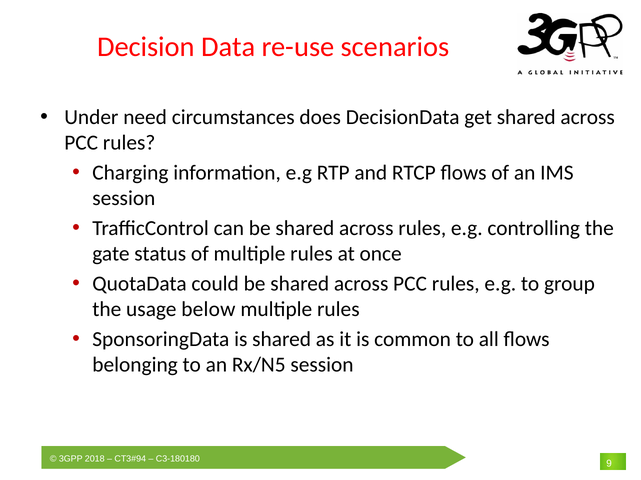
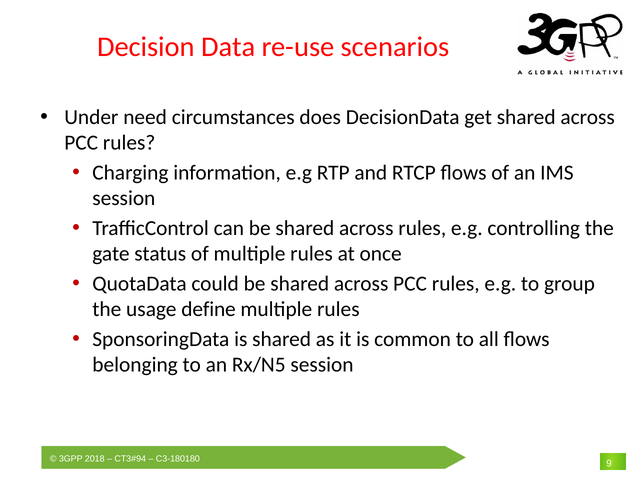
below: below -> define
